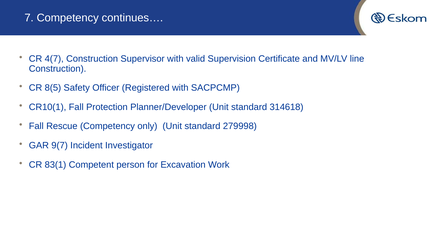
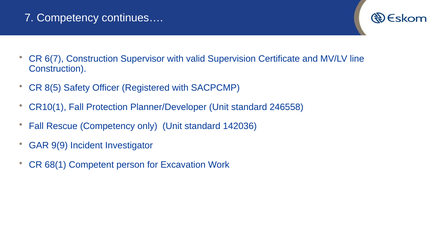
4(7: 4(7 -> 6(7
314618: 314618 -> 246558
279998: 279998 -> 142036
9(7: 9(7 -> 9(9
83(1: 83(1 -> 68(1
